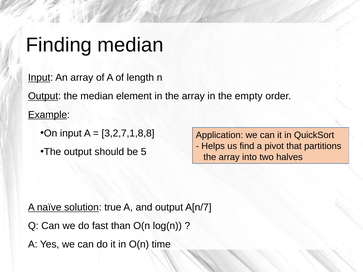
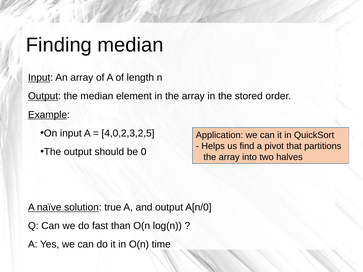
empty: empty -> stored
3,2,7,1,8,8: 3,2,7,1,8,8 -> 4,0,2,3,2,5
5: 5 -> 0
A[n/7: A[n/7 -> A[n/0
